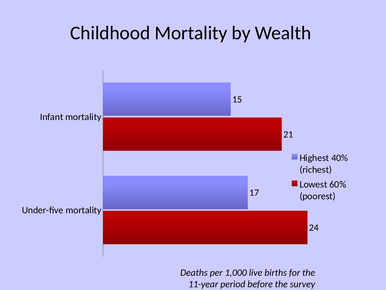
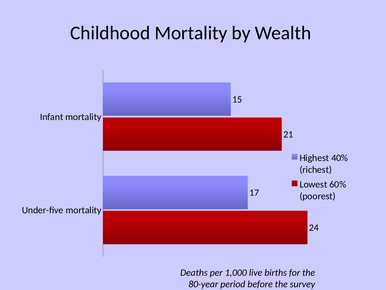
11-year: 11-year -> 80-year
